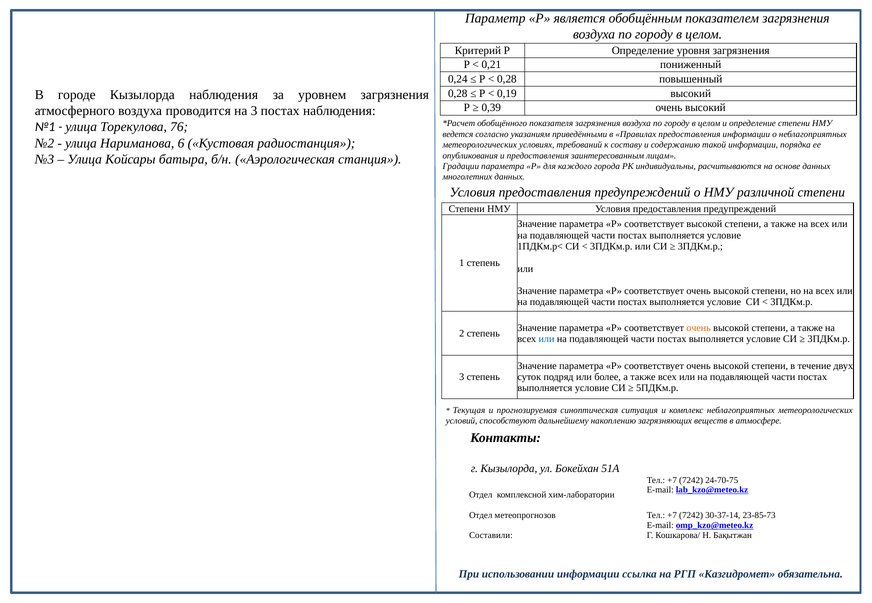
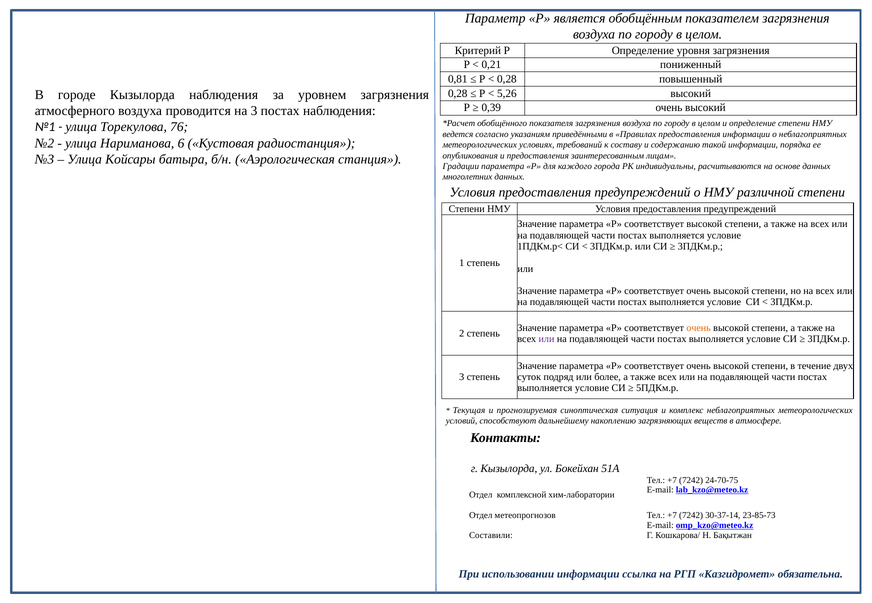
0,24: 0,24 -> 0,81
0,19: 0,19 -> 5,26
или at (546, 339) colour: blue -> purple
